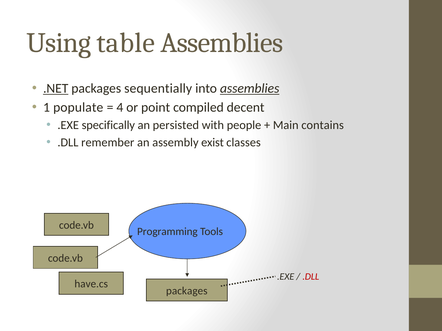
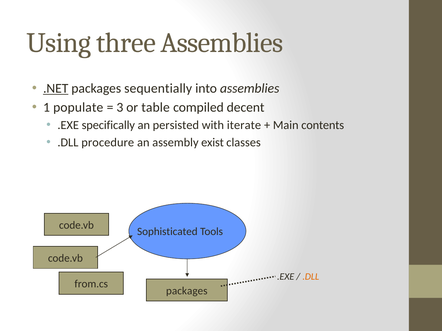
table: table -> three
assemblies at (250, 89) underline: present -> none
4: 4 -> 3
point: point -> table
people: people -> iterate
contains: contains -> contents
remember: remember -> procedure
Programming: Programming -> Sophisticated
.DLL at (311, 277) colour: red -> orange
have.cs: have.cs -> from.cs
